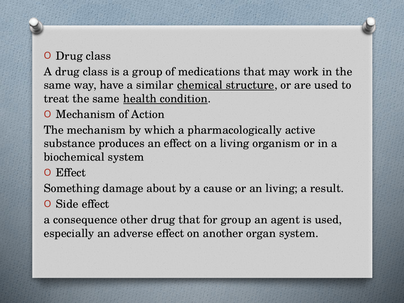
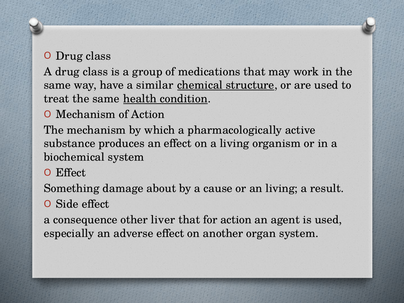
other drug: drug -> liver
for group: group -> action
